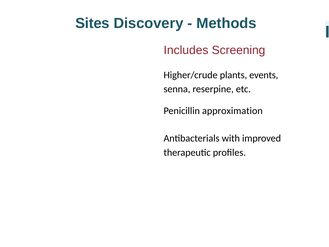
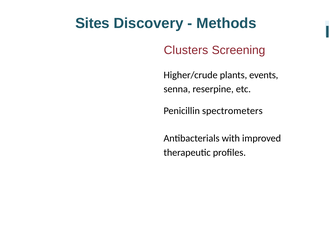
Includes: Includes -> Clusters
approximation: approximation -> spectrometers
